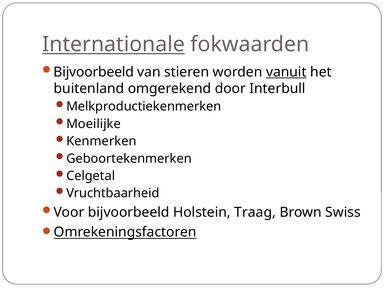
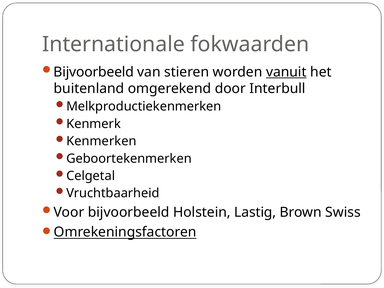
Internationale underline: present -> none
Moeilijke: Moeilijke -> Kenmerk
Traag: Traag -> Lastig
